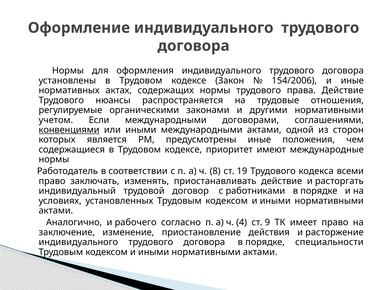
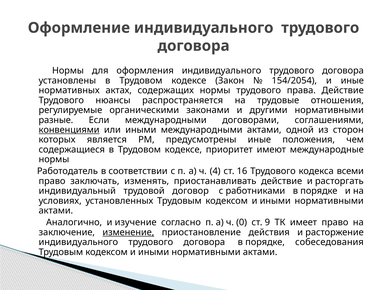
154/2006: 154/2006 -> 154/2054
учетом: учетом -> разные
8: 8 -> 4
19: 19 -> 16
рабочего: рабочего -> изучение
4: 4 -> 0
изменение underline: none -> present
специальности: специальности -> собеседования
